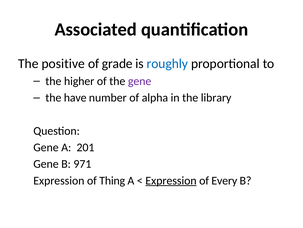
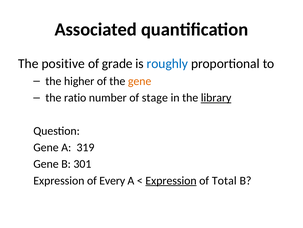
gene at (140, 81) colour: purple -> orange
have: have -> ratio
alpha: alpha -> stage
library underline: none -> present
201: 201 -> 319
971: 971 -> 301
Thing: Thing -> Every
Every: Every -> Total
